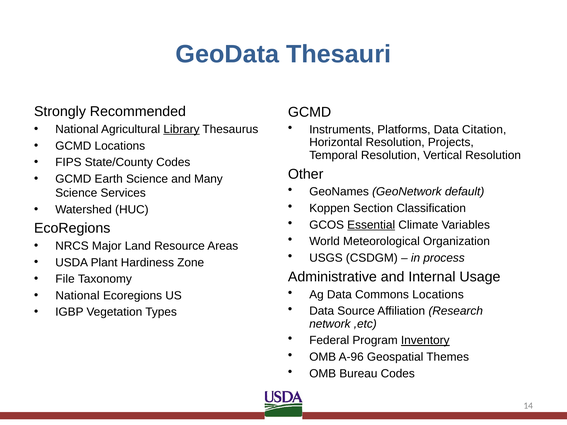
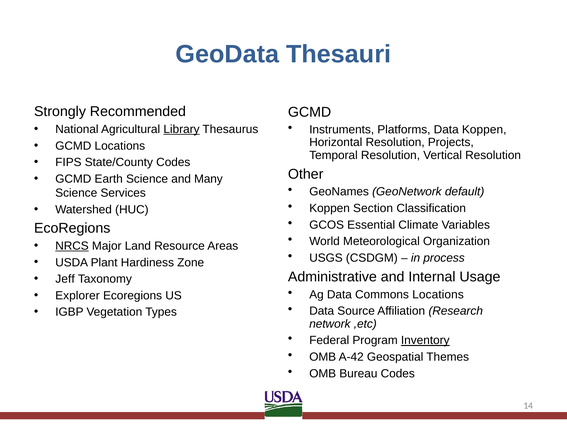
Data Citation: Citation -> Koppen
Essential underline: present -> none
NRCS underline: none -> present
File: File -> Jeff
National at (77, 296): National -> Explorer
A-96: A-96 -> A-42
